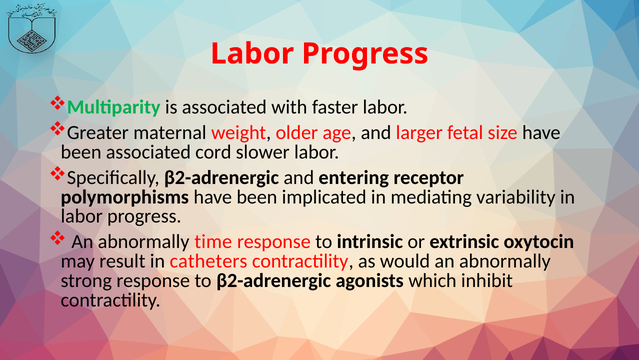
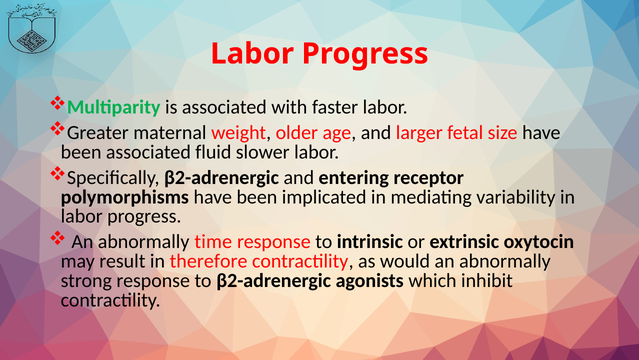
cord: cord -> fluid
catheters: catheters -> therefore
